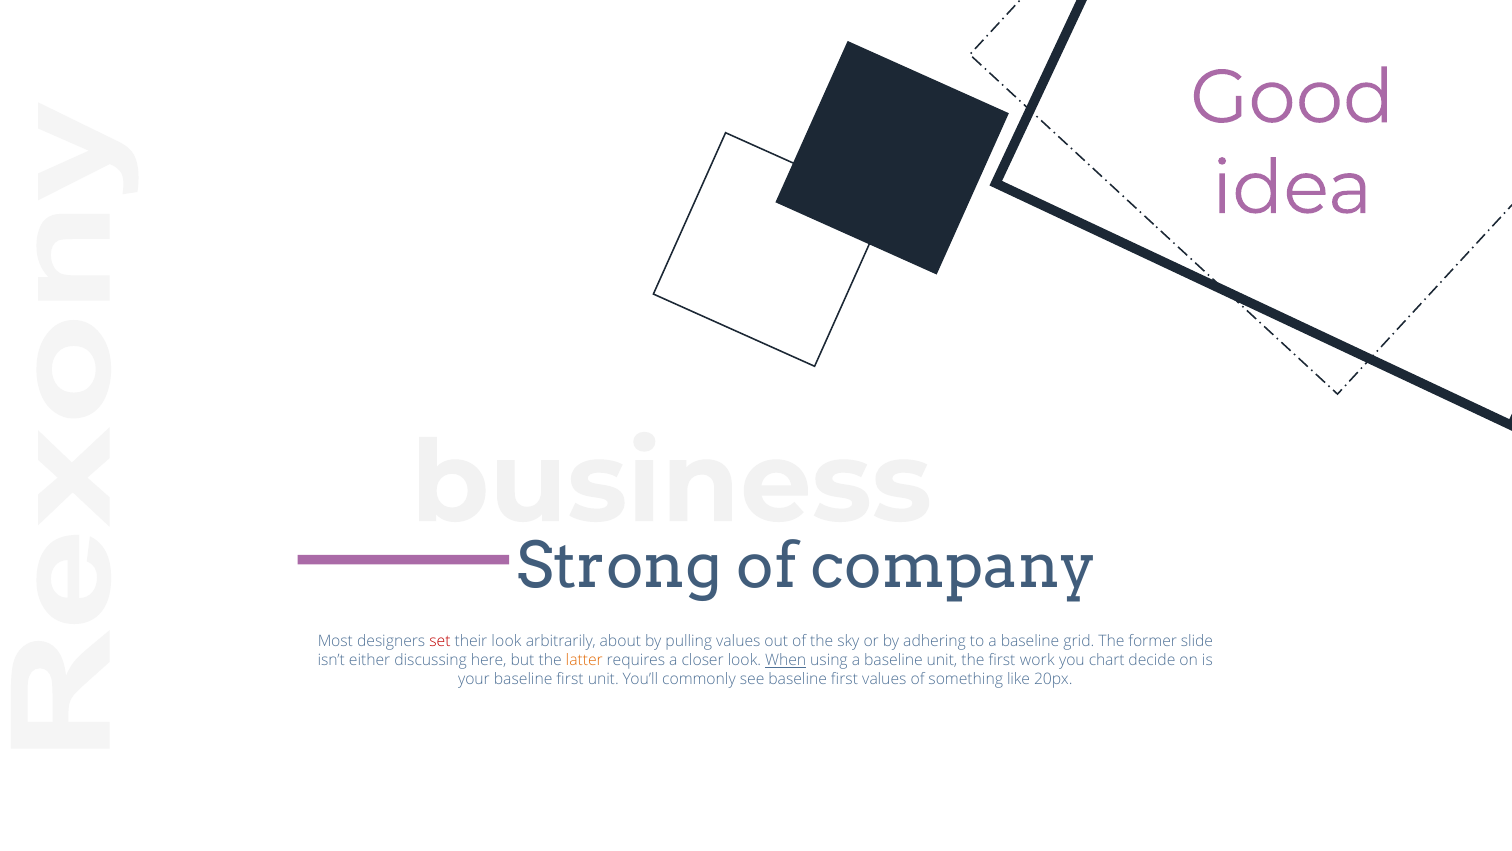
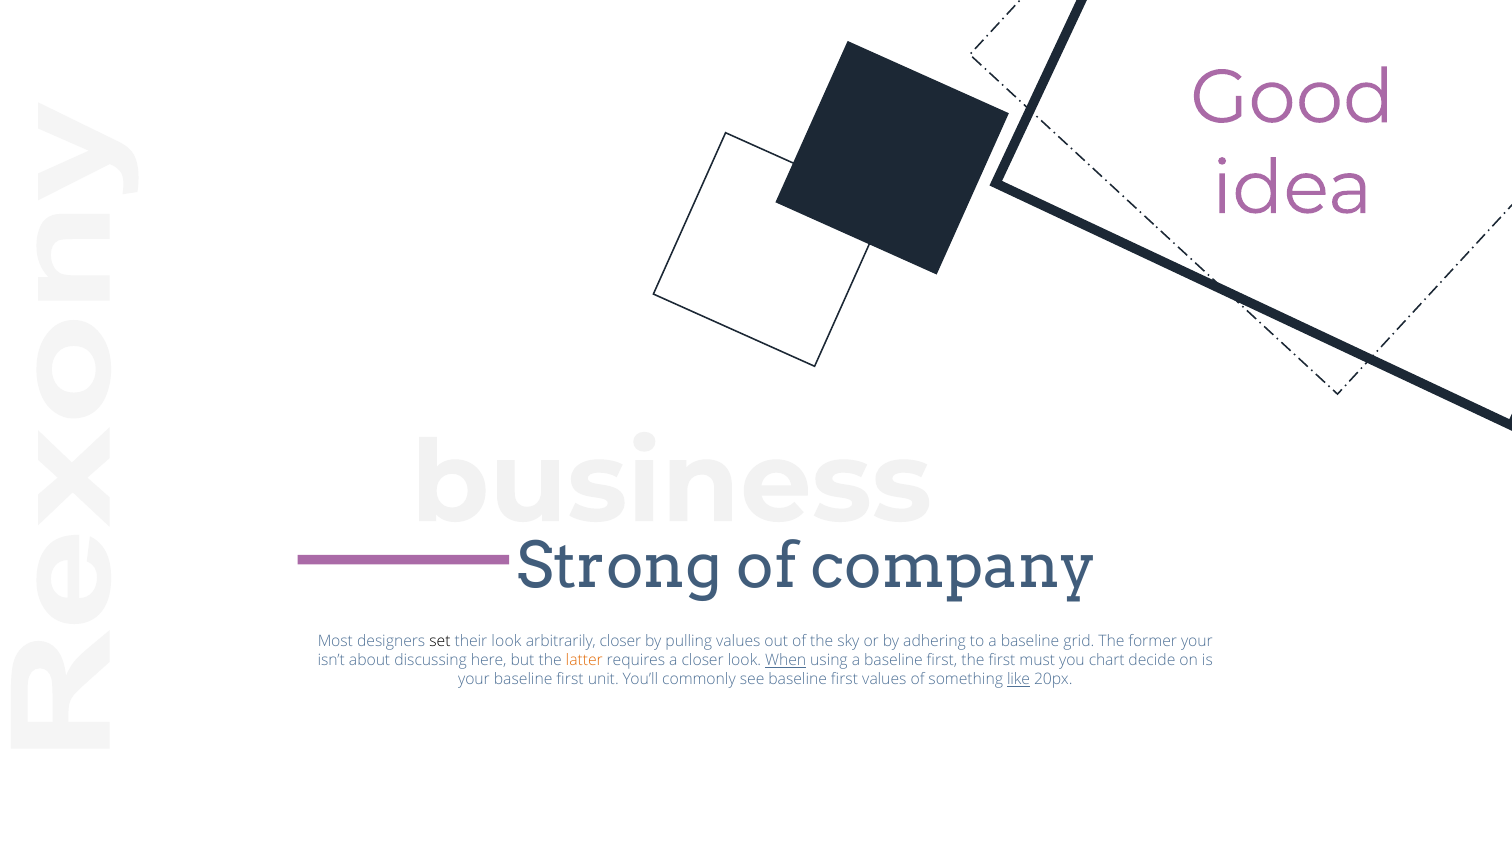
set colour: red -> black
arbitrarily about: about -> closer
former slide: slide -> your
either: either -> about
a baseline unit: unit -> first
work: work -> must
like underline: none -> present
